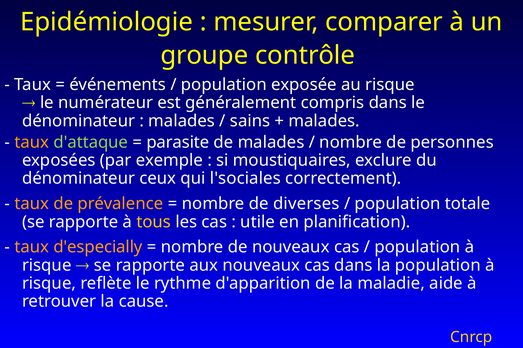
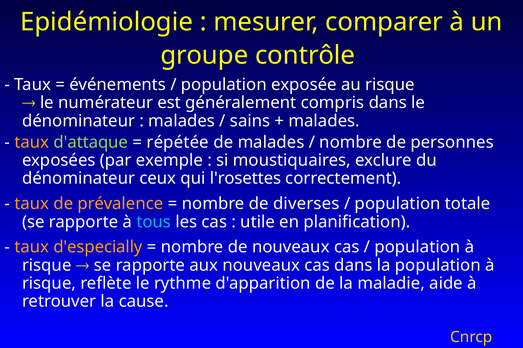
parasite: parasite -> répétée
l'sociales: l'sociales -> l'rosettes
tous colour: yellow -> light blue
